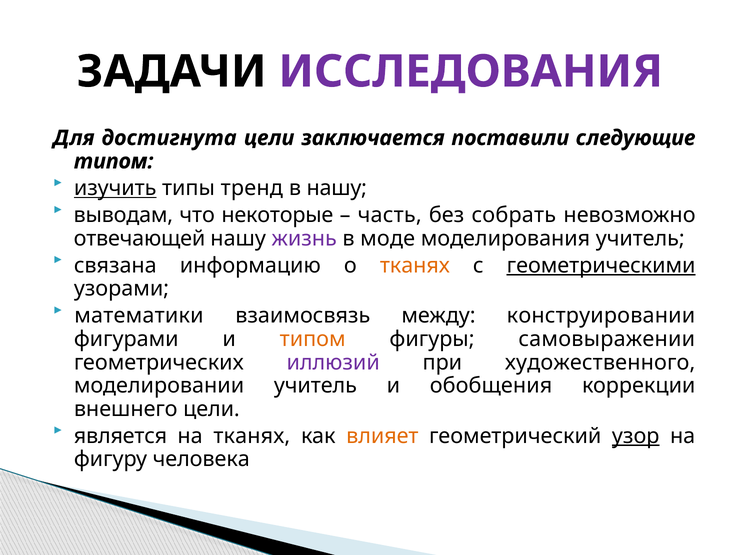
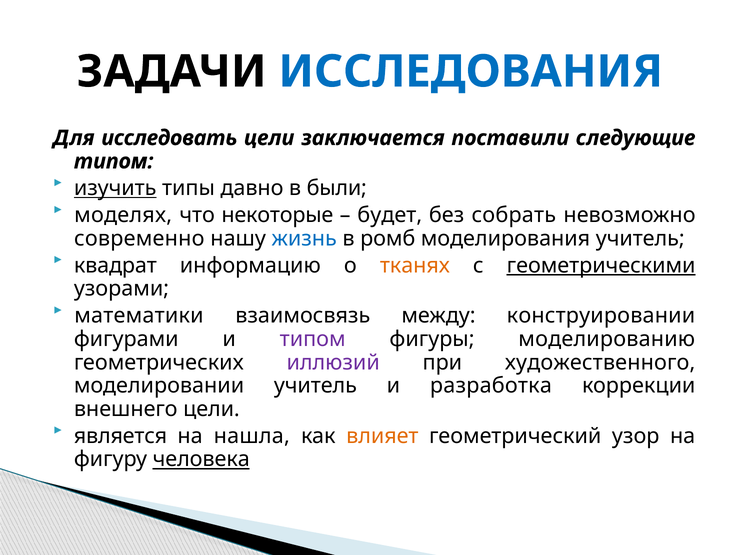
ИССЛЕДОВАНИЯ colour: purple -> blue
достигнута: достигнута -> исследовать
тренд: тренд -> давно
в нашу: нашу -> были
выводам: выводам -> моделях
часть: часть -> будет
отвечающей: отвечающей -> современно
жизнь colour: purple -> blue
моде: моде -> ромб
связана: связана -> квадрат
типом at (313, 339) colour: orange -> purple
самовыражении: самовыражении -> моделированию
обобщения: обобщения -> разработка
на тканях: тканях -> нашла
узор underline: present -> none
человека underline: none -> present
